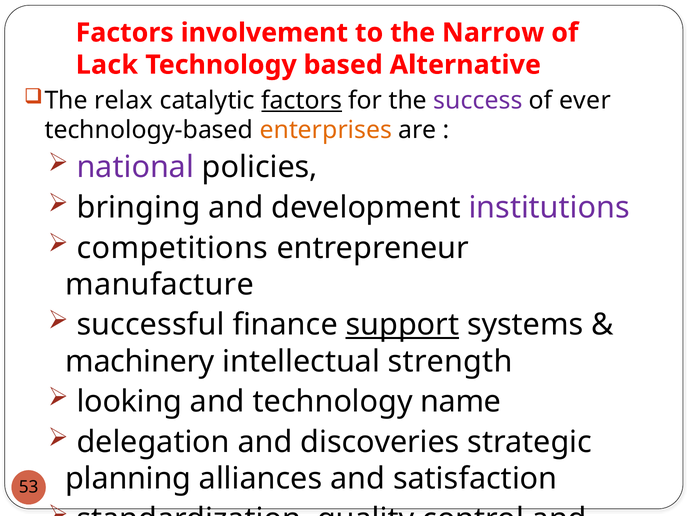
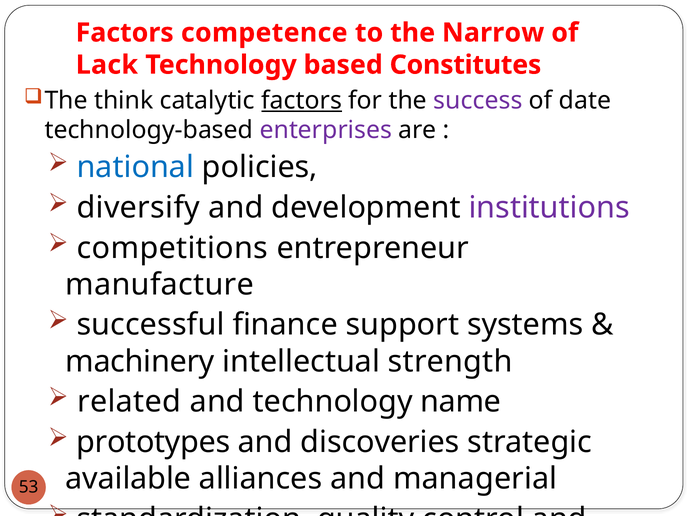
involvement: involvement -> competence
Alternative: Alternative -> Constitutes
relax: relax -> think
ever: ever -> date
enterprises colour: orange -> purple
national colour: purple -> blue
bringing: bringing -> diversify
support underline: present -> none
looking: looking -> related
delegation: delegation -> prototypes
planning: planning -> available
satisfaction: satisfaction -> managerial
